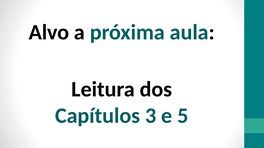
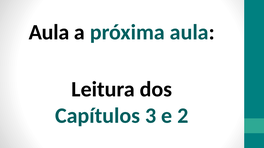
Alvo at (49, 32): Alvo -> Aula
5: 5 -> 2
